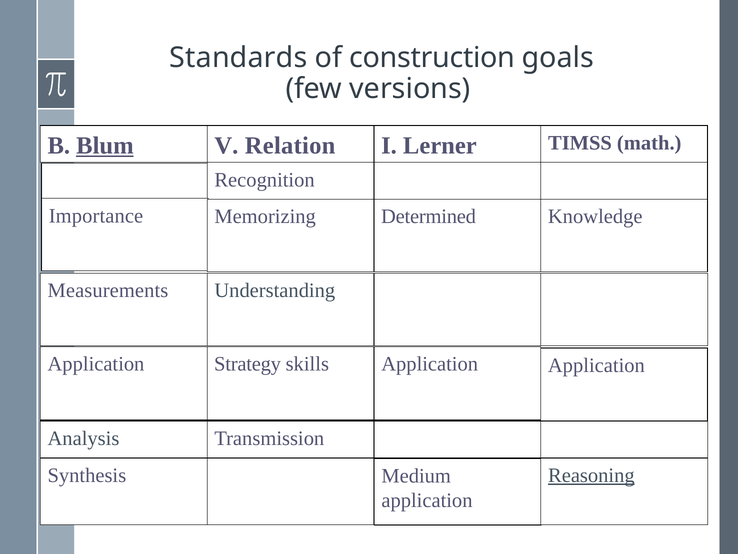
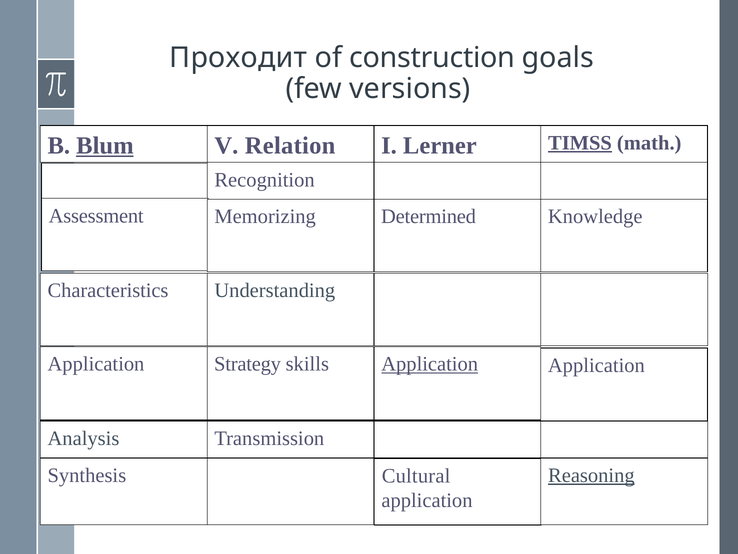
Standards: Standards -> Проходит
TIMSS underline: none -> present
Importance: Importance -> Assessment
Measurements: Measurements -> Characteristics
Application at (430, 364) underline: none -> present
Medium: Medium -> Cultural
